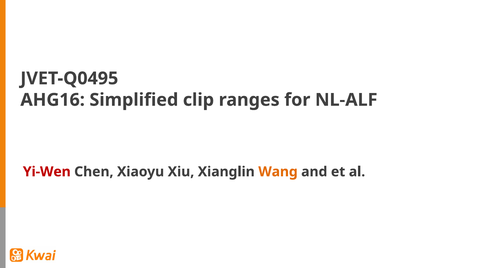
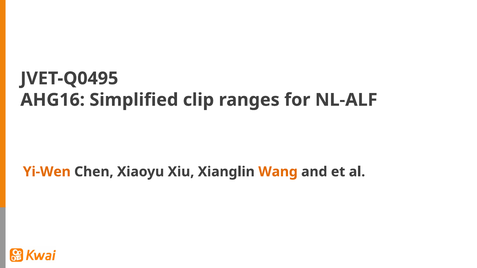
Yi-Wen colour: red -> orange
